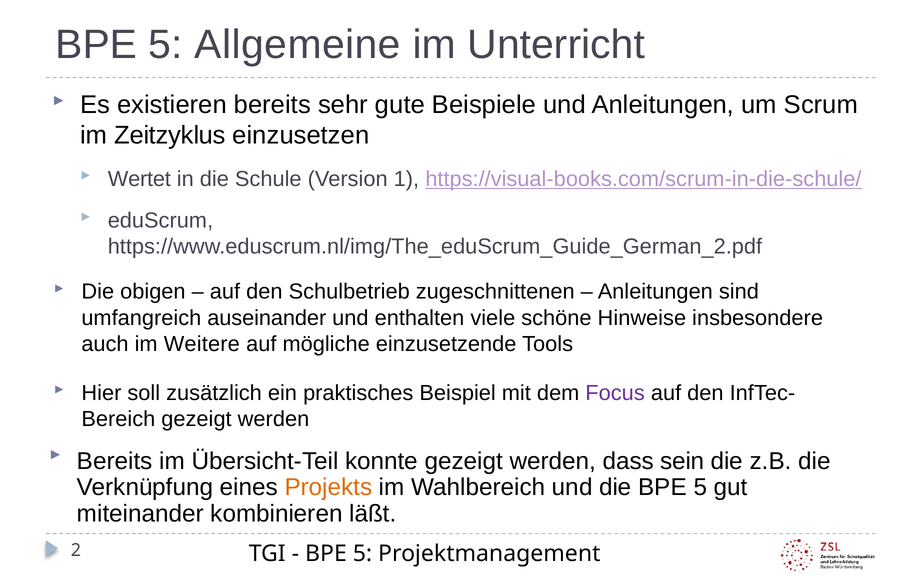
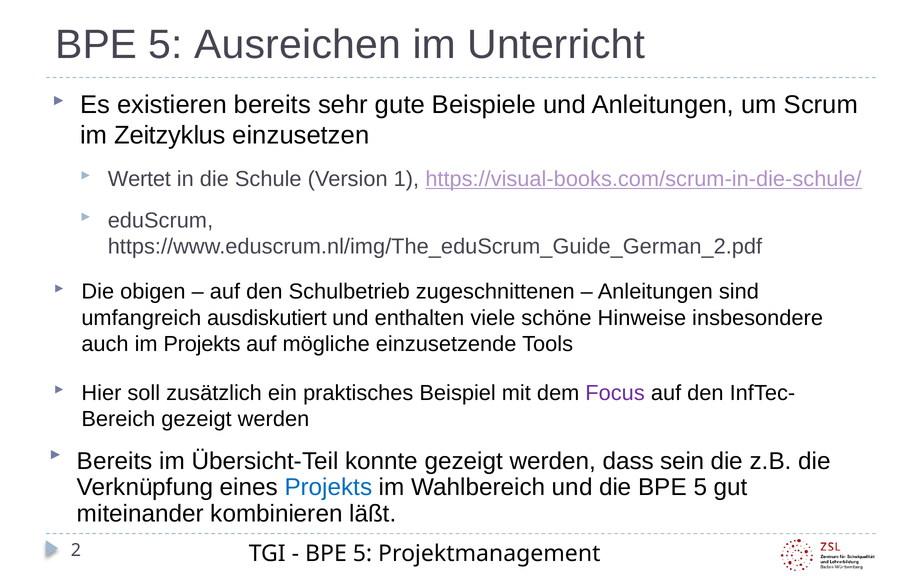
Allgemeine: Allgemeine -> Ausreichen
auseinander: auseinander -> ausdiskutiert
im Weitere: Weitere -> Projekts
Projekts at (328, 488) colour: orange -> blue
